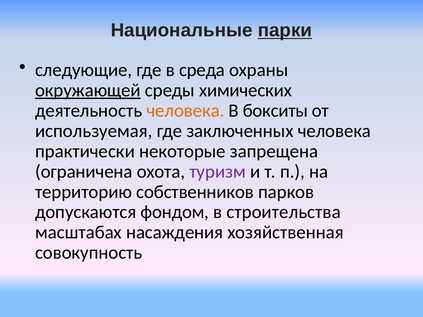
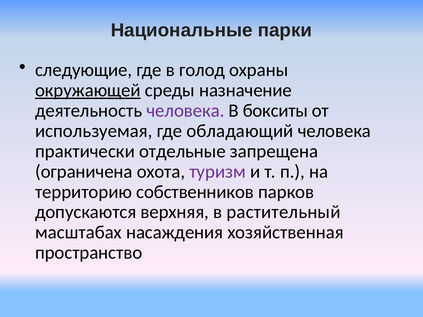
парки underline: present -> none
среда: среда -> голод
химических: химических -> назначение
человека at (185, 111) colour: orange -> purple
заключенных: заключенных -> обладающий
некоторые: некоторые -> отдельные
фондом: фондом -> верхняя
строительства: строительства -> растительный
совокупность: совокупность -> пространство
